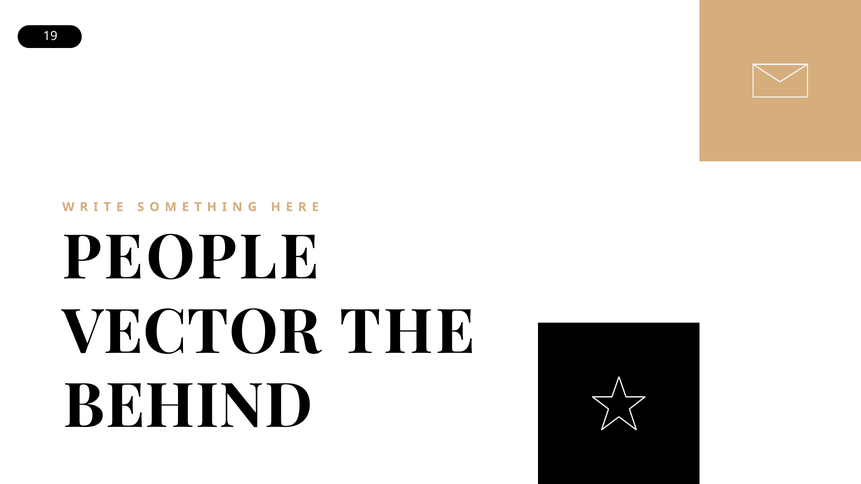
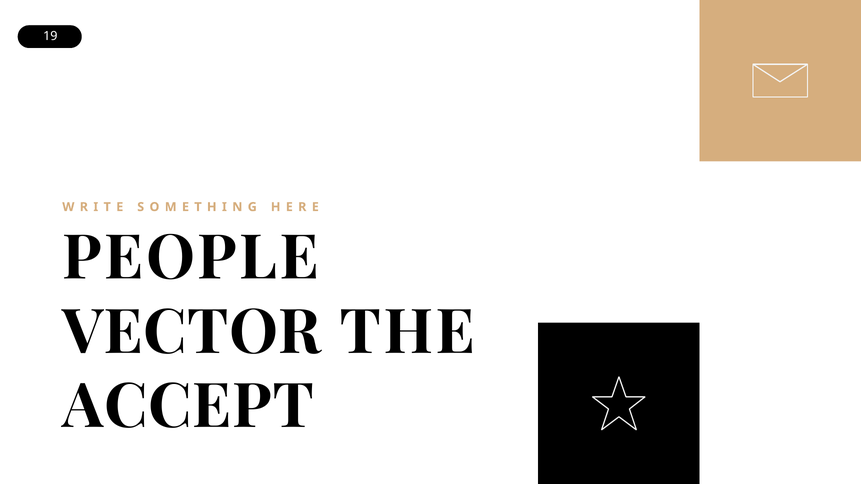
BEHIND: BEHIND -> ACCEPT
